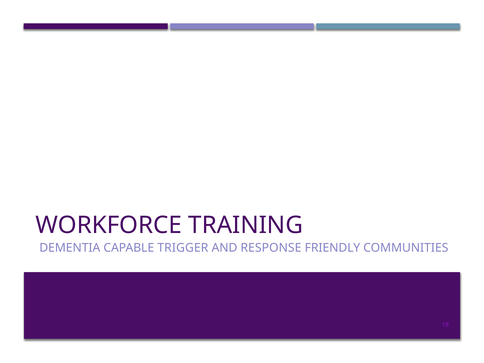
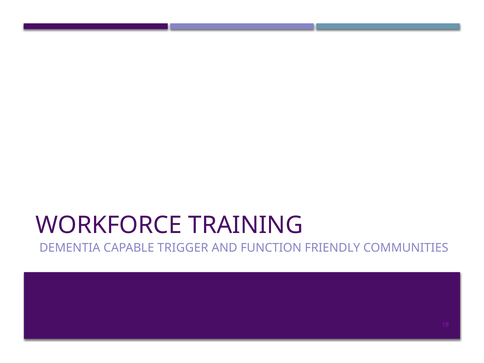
RESPONSE: RESPONSE -> FUNCTION
